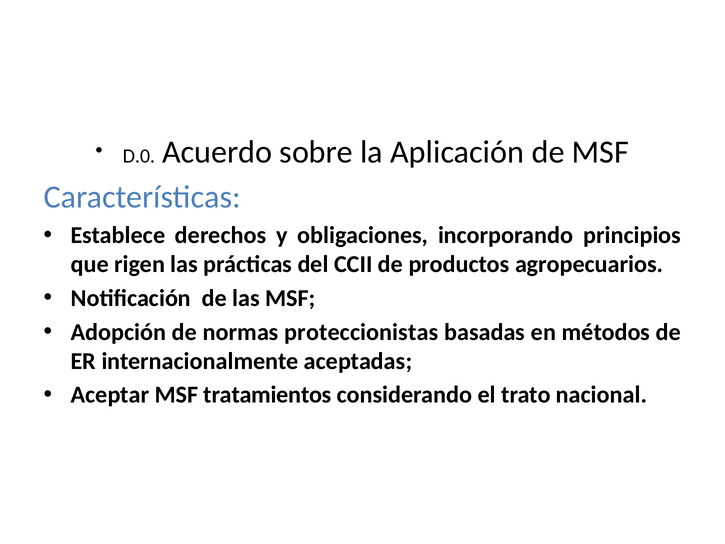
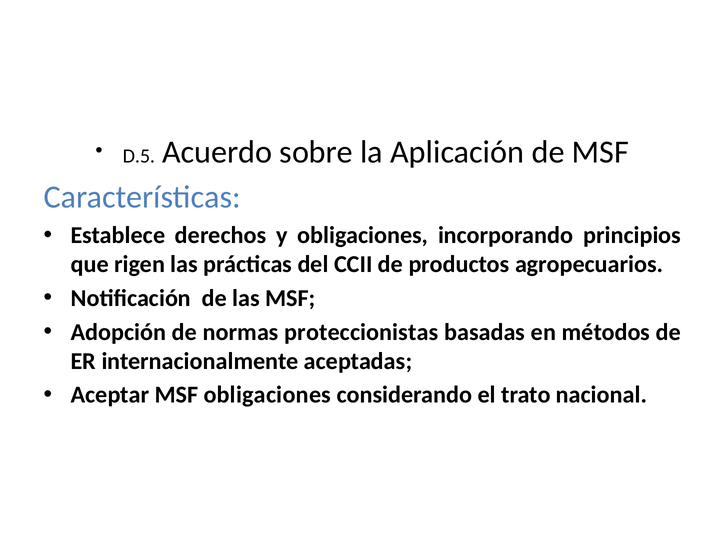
D.0: D.0 -> D.5
MSF tratamientos: tratamientos -> obligaciones
